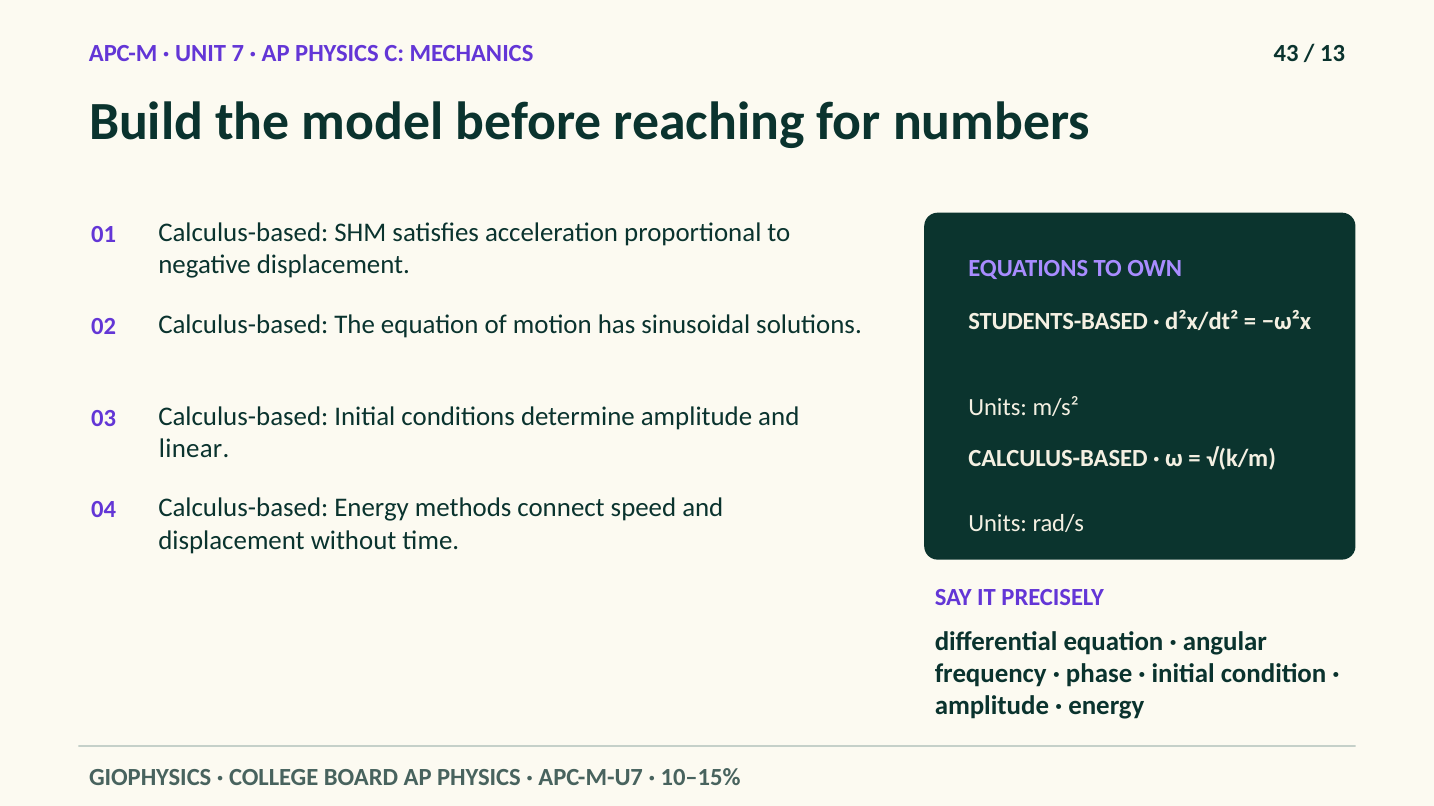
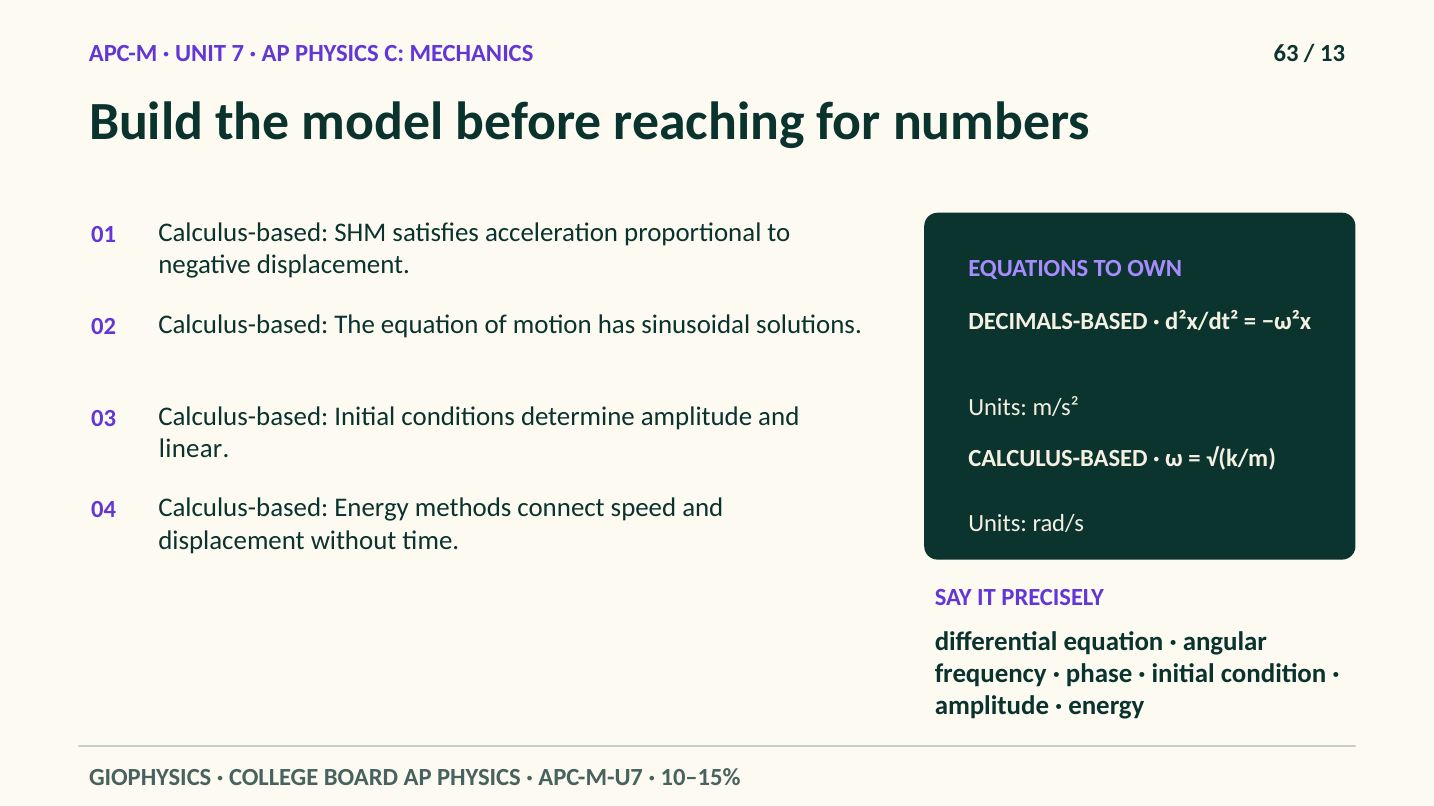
43: 43 -> 63
STUDENTS-BASED: STUDENTS-BASED -> DECIMALS-BASED
